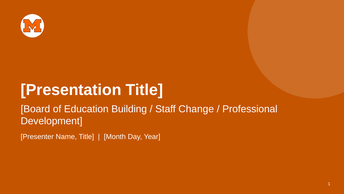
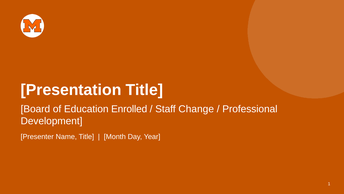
Building: Building -> Enrolled
